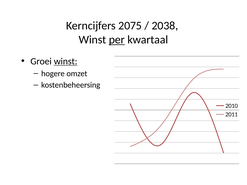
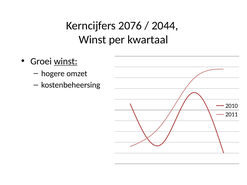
2075: 2075 -> 2076
2038: 2038 -> 2044
per underline: present -> none
